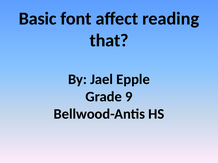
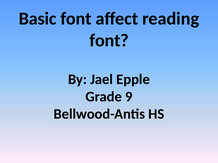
that at (109, 40): that -> font
